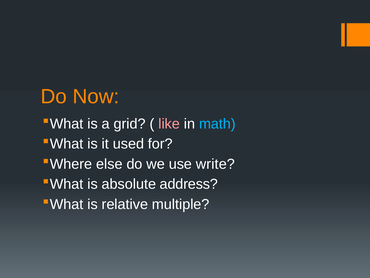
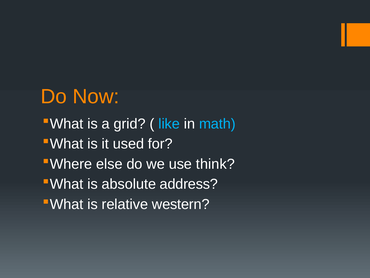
like colour: pink -> light blue
write: write -> think
multiple: multiple -> western
